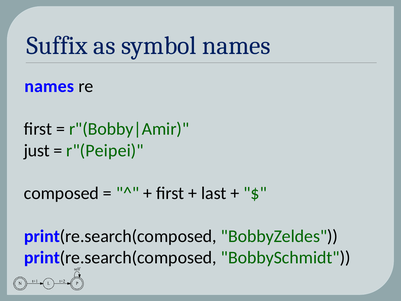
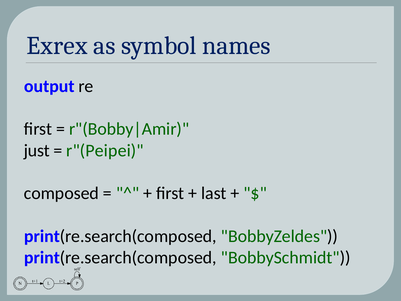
Suffix: Suffix -> Exrex
names at (49, 86): names -> output
